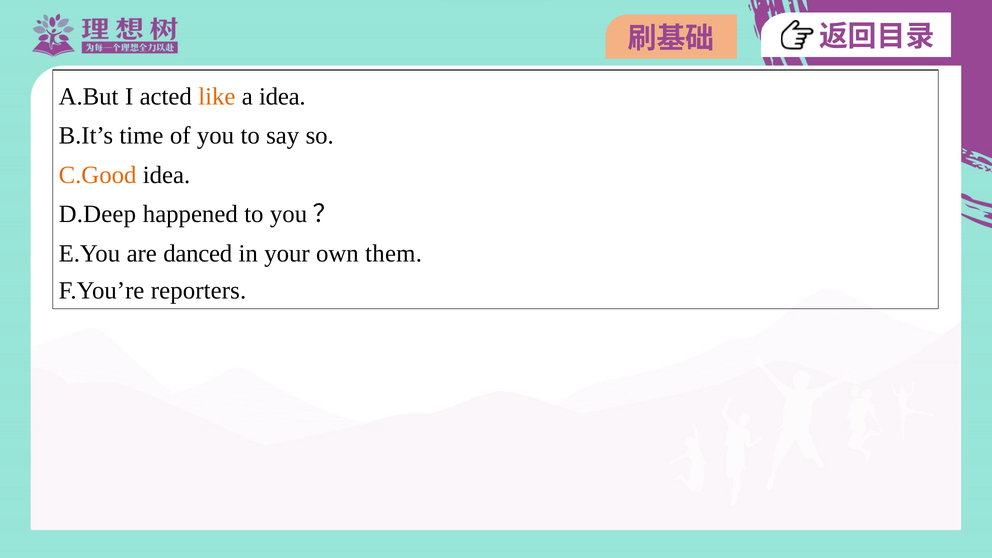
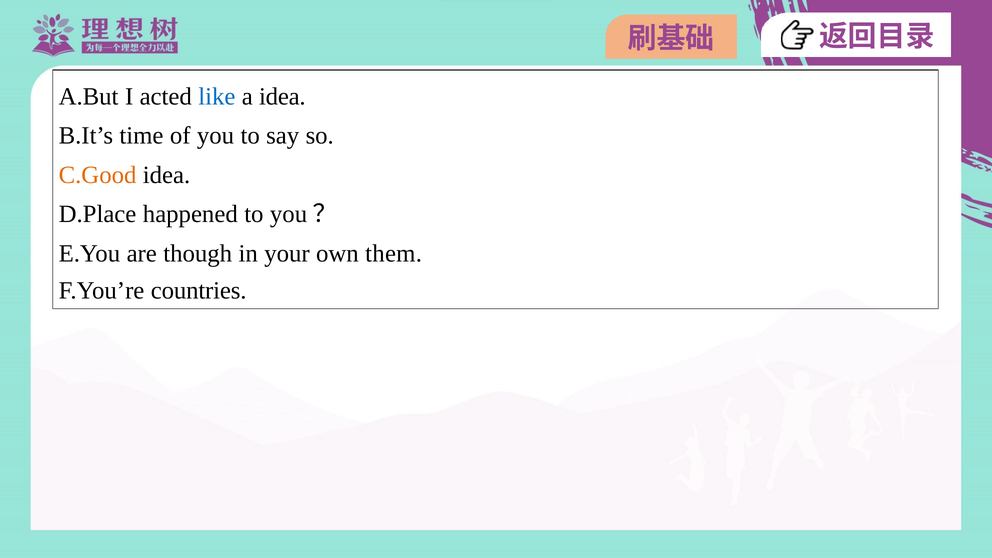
like colour: orange -> blue
D.Deep: D.Deep -> D.Place
danced: danced -> though
reporters: reporters -> countries
